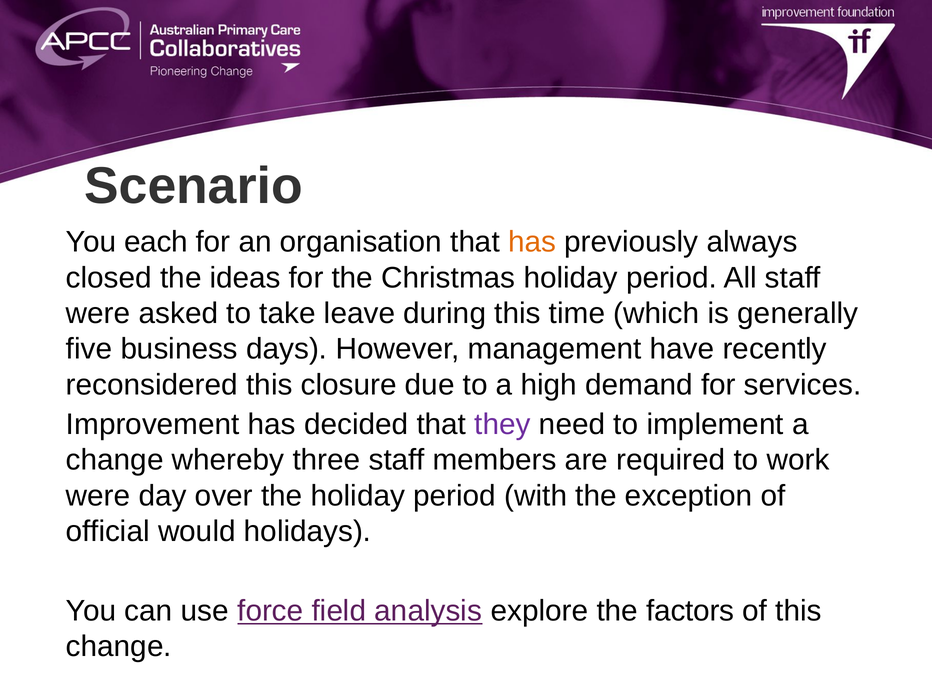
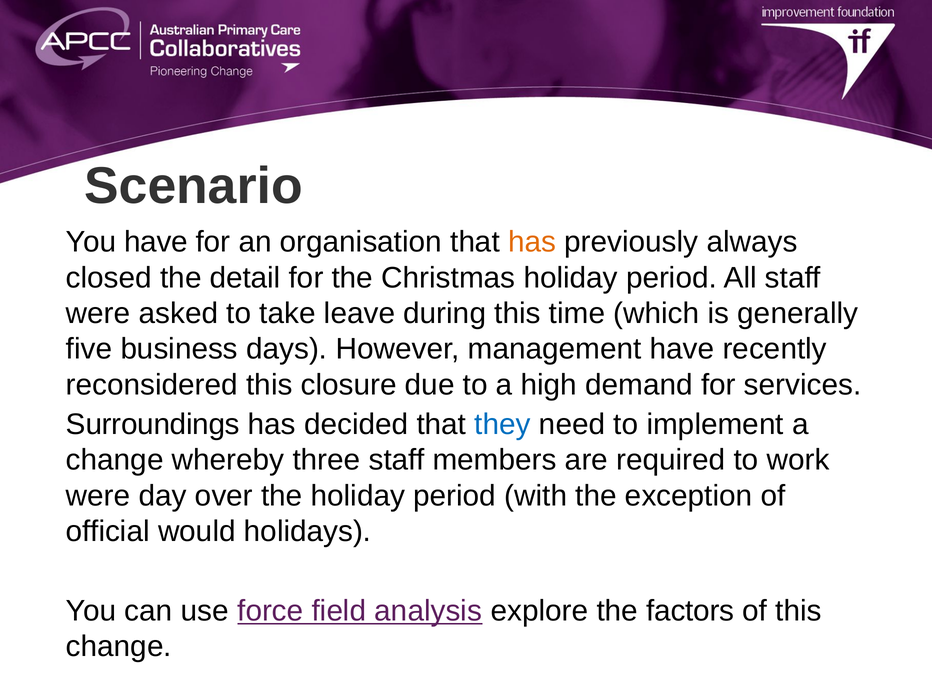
You each: each -> have
ideas: ideas -> detail
Improvement: Improvement -> Surroundings
they colour: purple -> blue
